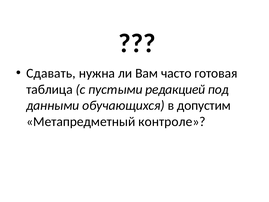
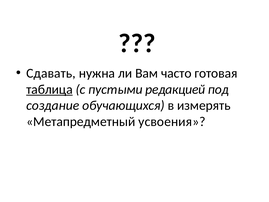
таблица underline: none -> present
данными: данными -> создание
допустим: допустим -> измерять
контроле: контроле -> усвоения
